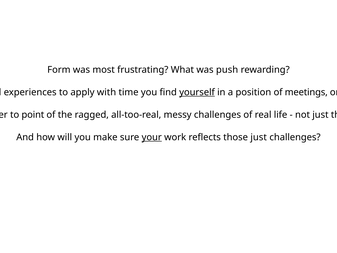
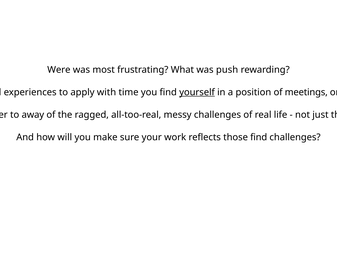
Form: Form -> Were
to point: point -> away
your at (152, 137) underline: present -> none
those just: just -> find
